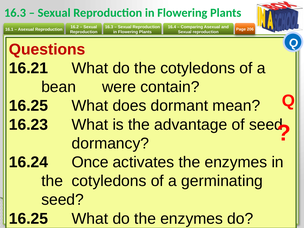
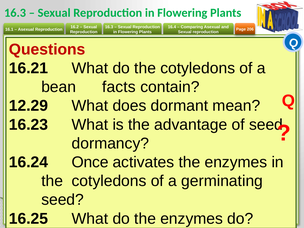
were: were -> facts
16.25 at (29, 106): 16.25 -> 12.29
